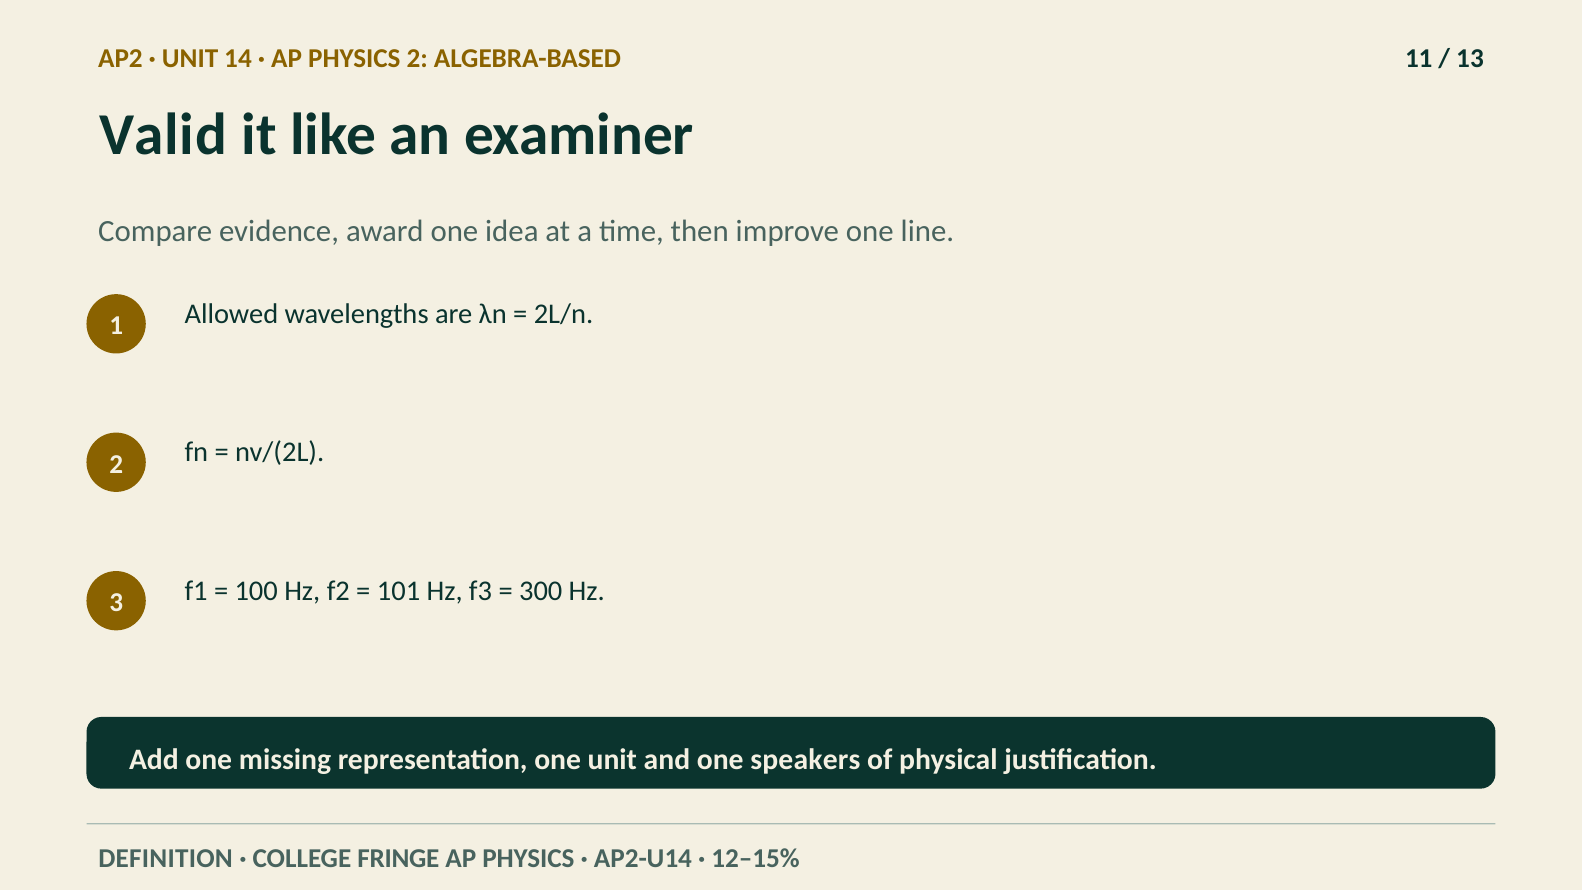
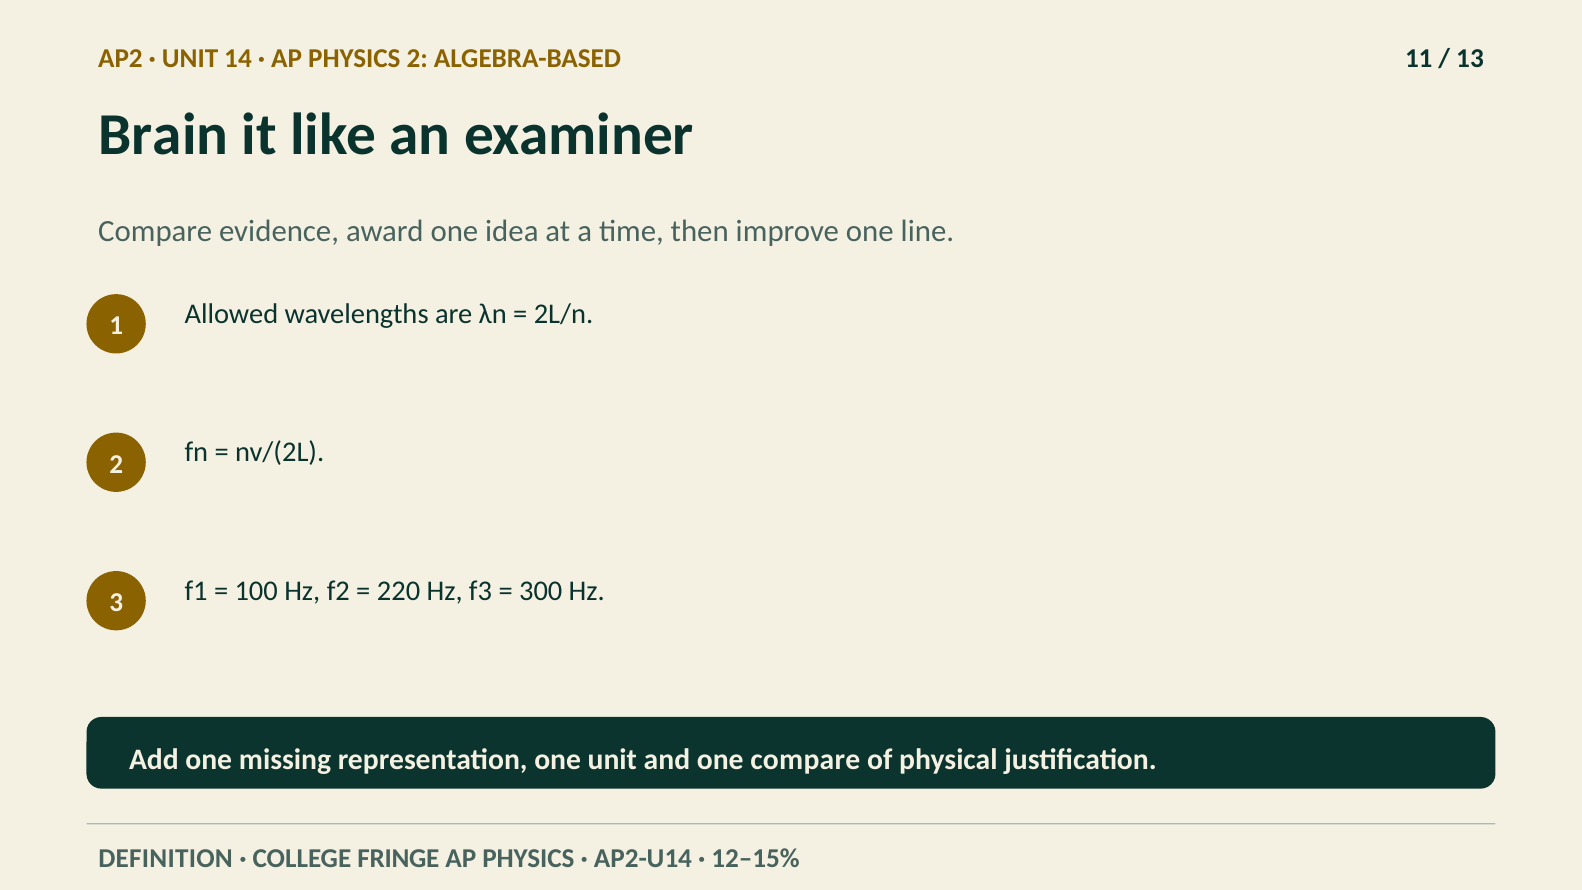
Valid: Valid -> Brain
101: 101 -> 220
one speakers: speakers -> compare
